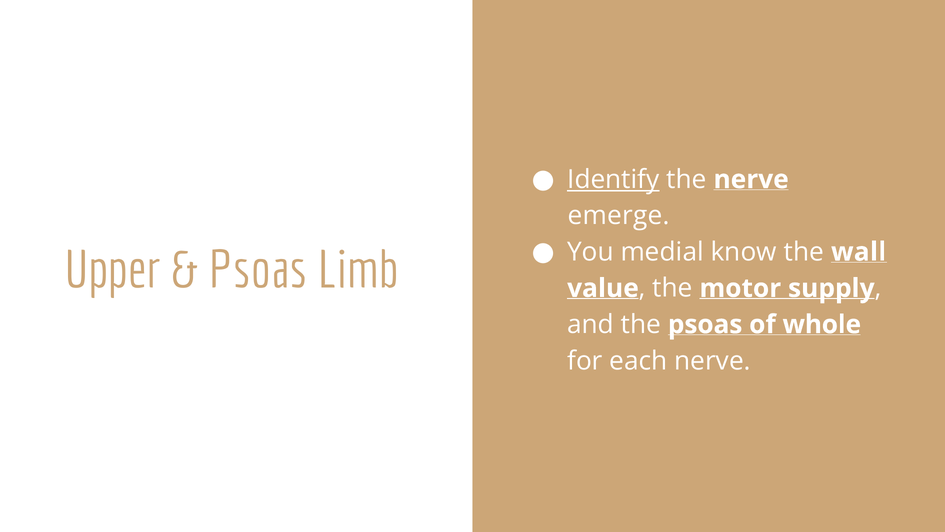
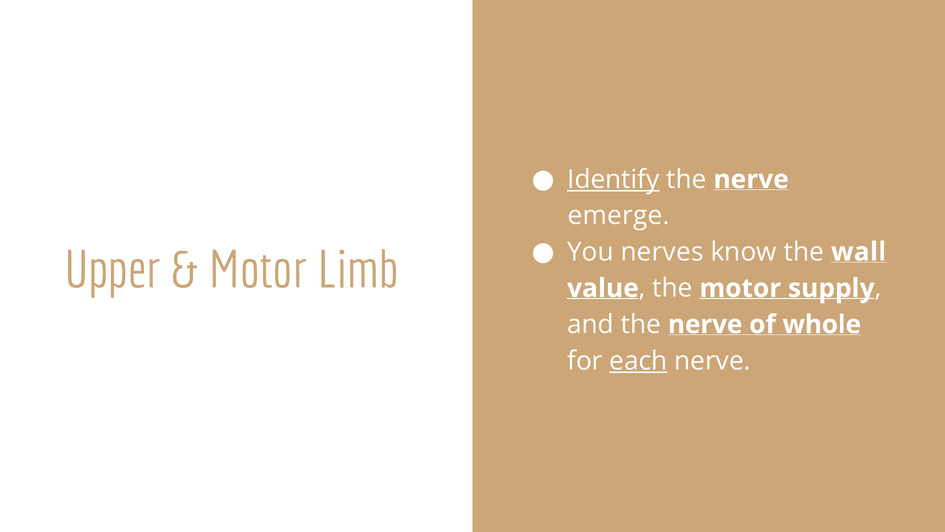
medial: medial -> nerves
Psoas at (258, 270): Psoas -> Motor
and the psoas: psoas -> nerve
each underline: none -> present
